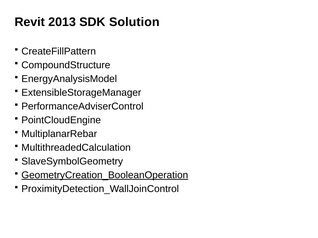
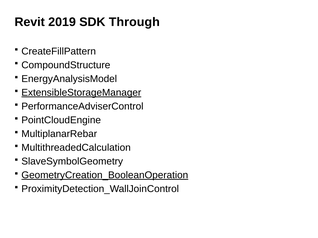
2013: 2013 -> 2019
Solution: Solution -> Through
ExtensibleStorageManager underline: none -> present
